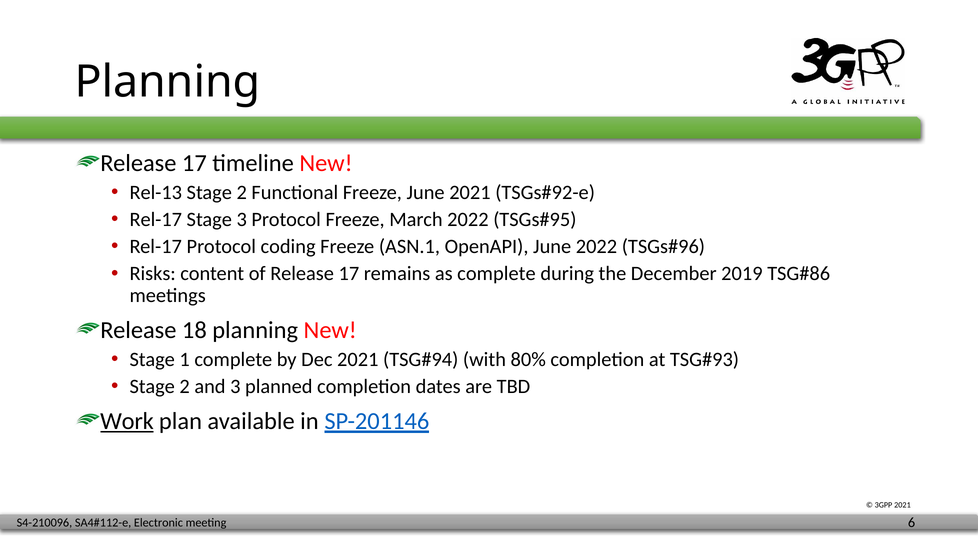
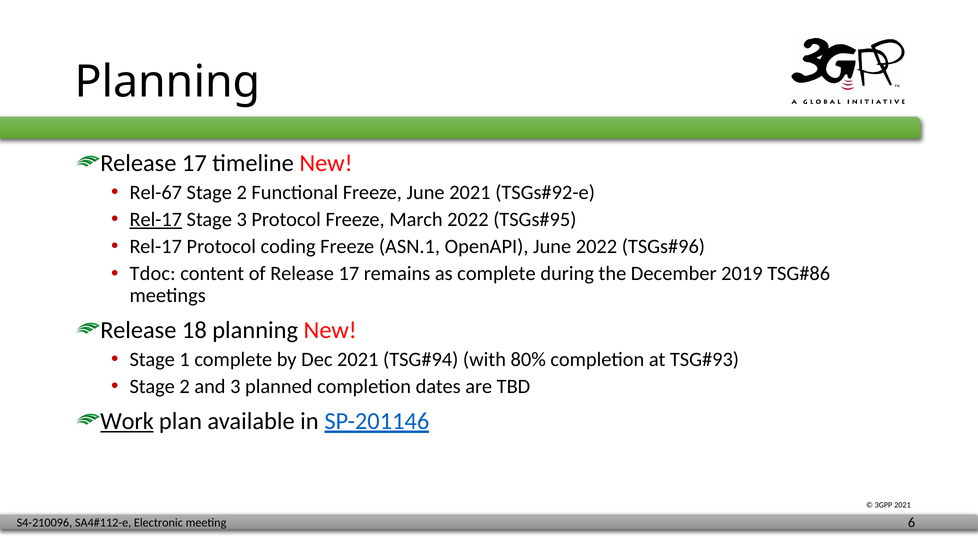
Rel-13: Rel-13 -> Rel-67
Rel-17 at (156, 220) underline: none -> present
Risks: Risks -> Tdoc
